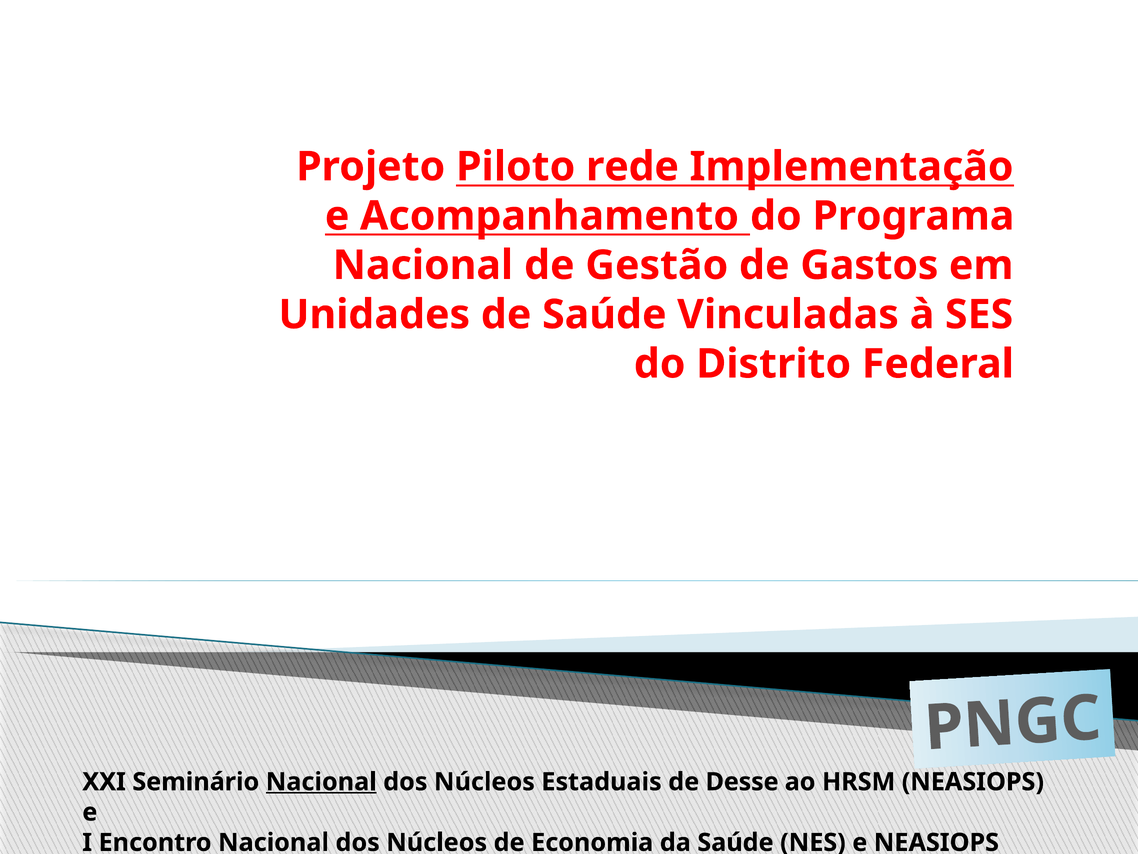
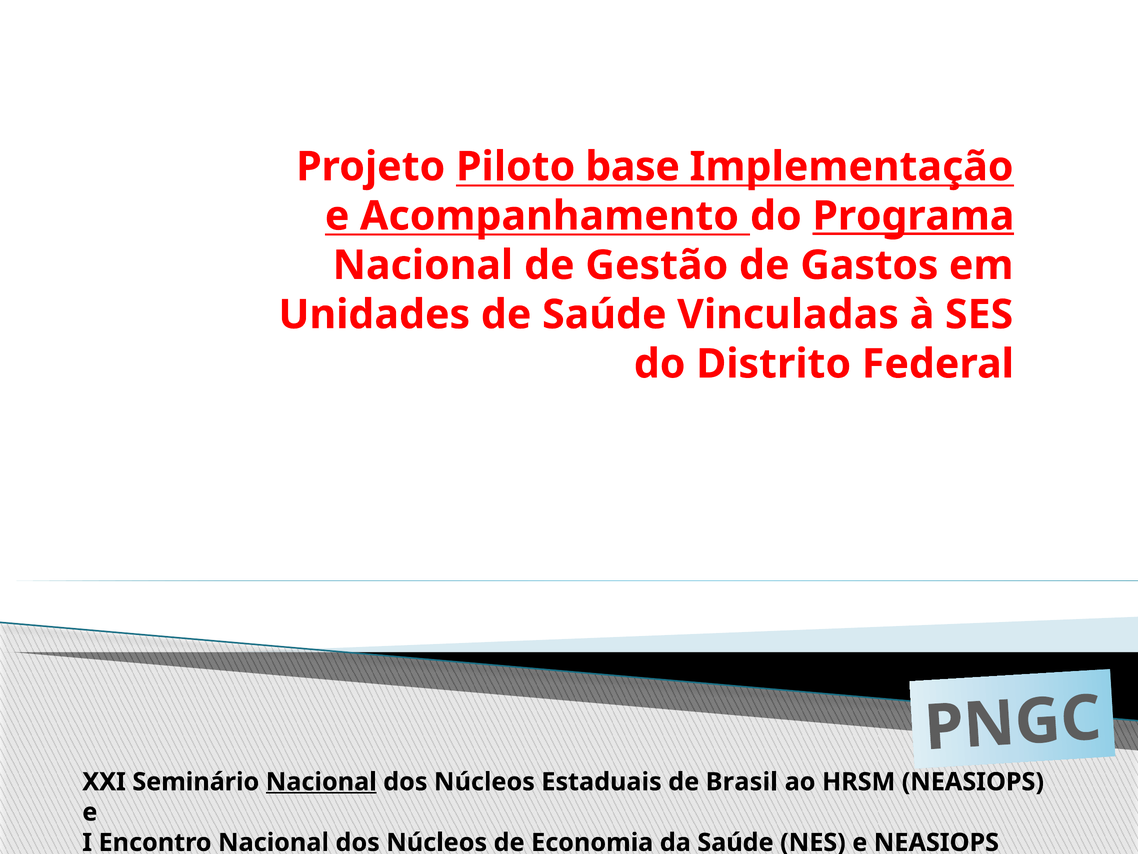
rede: rede -> base
Programa underline: none -> present
Desse: Desse -> Brasil
